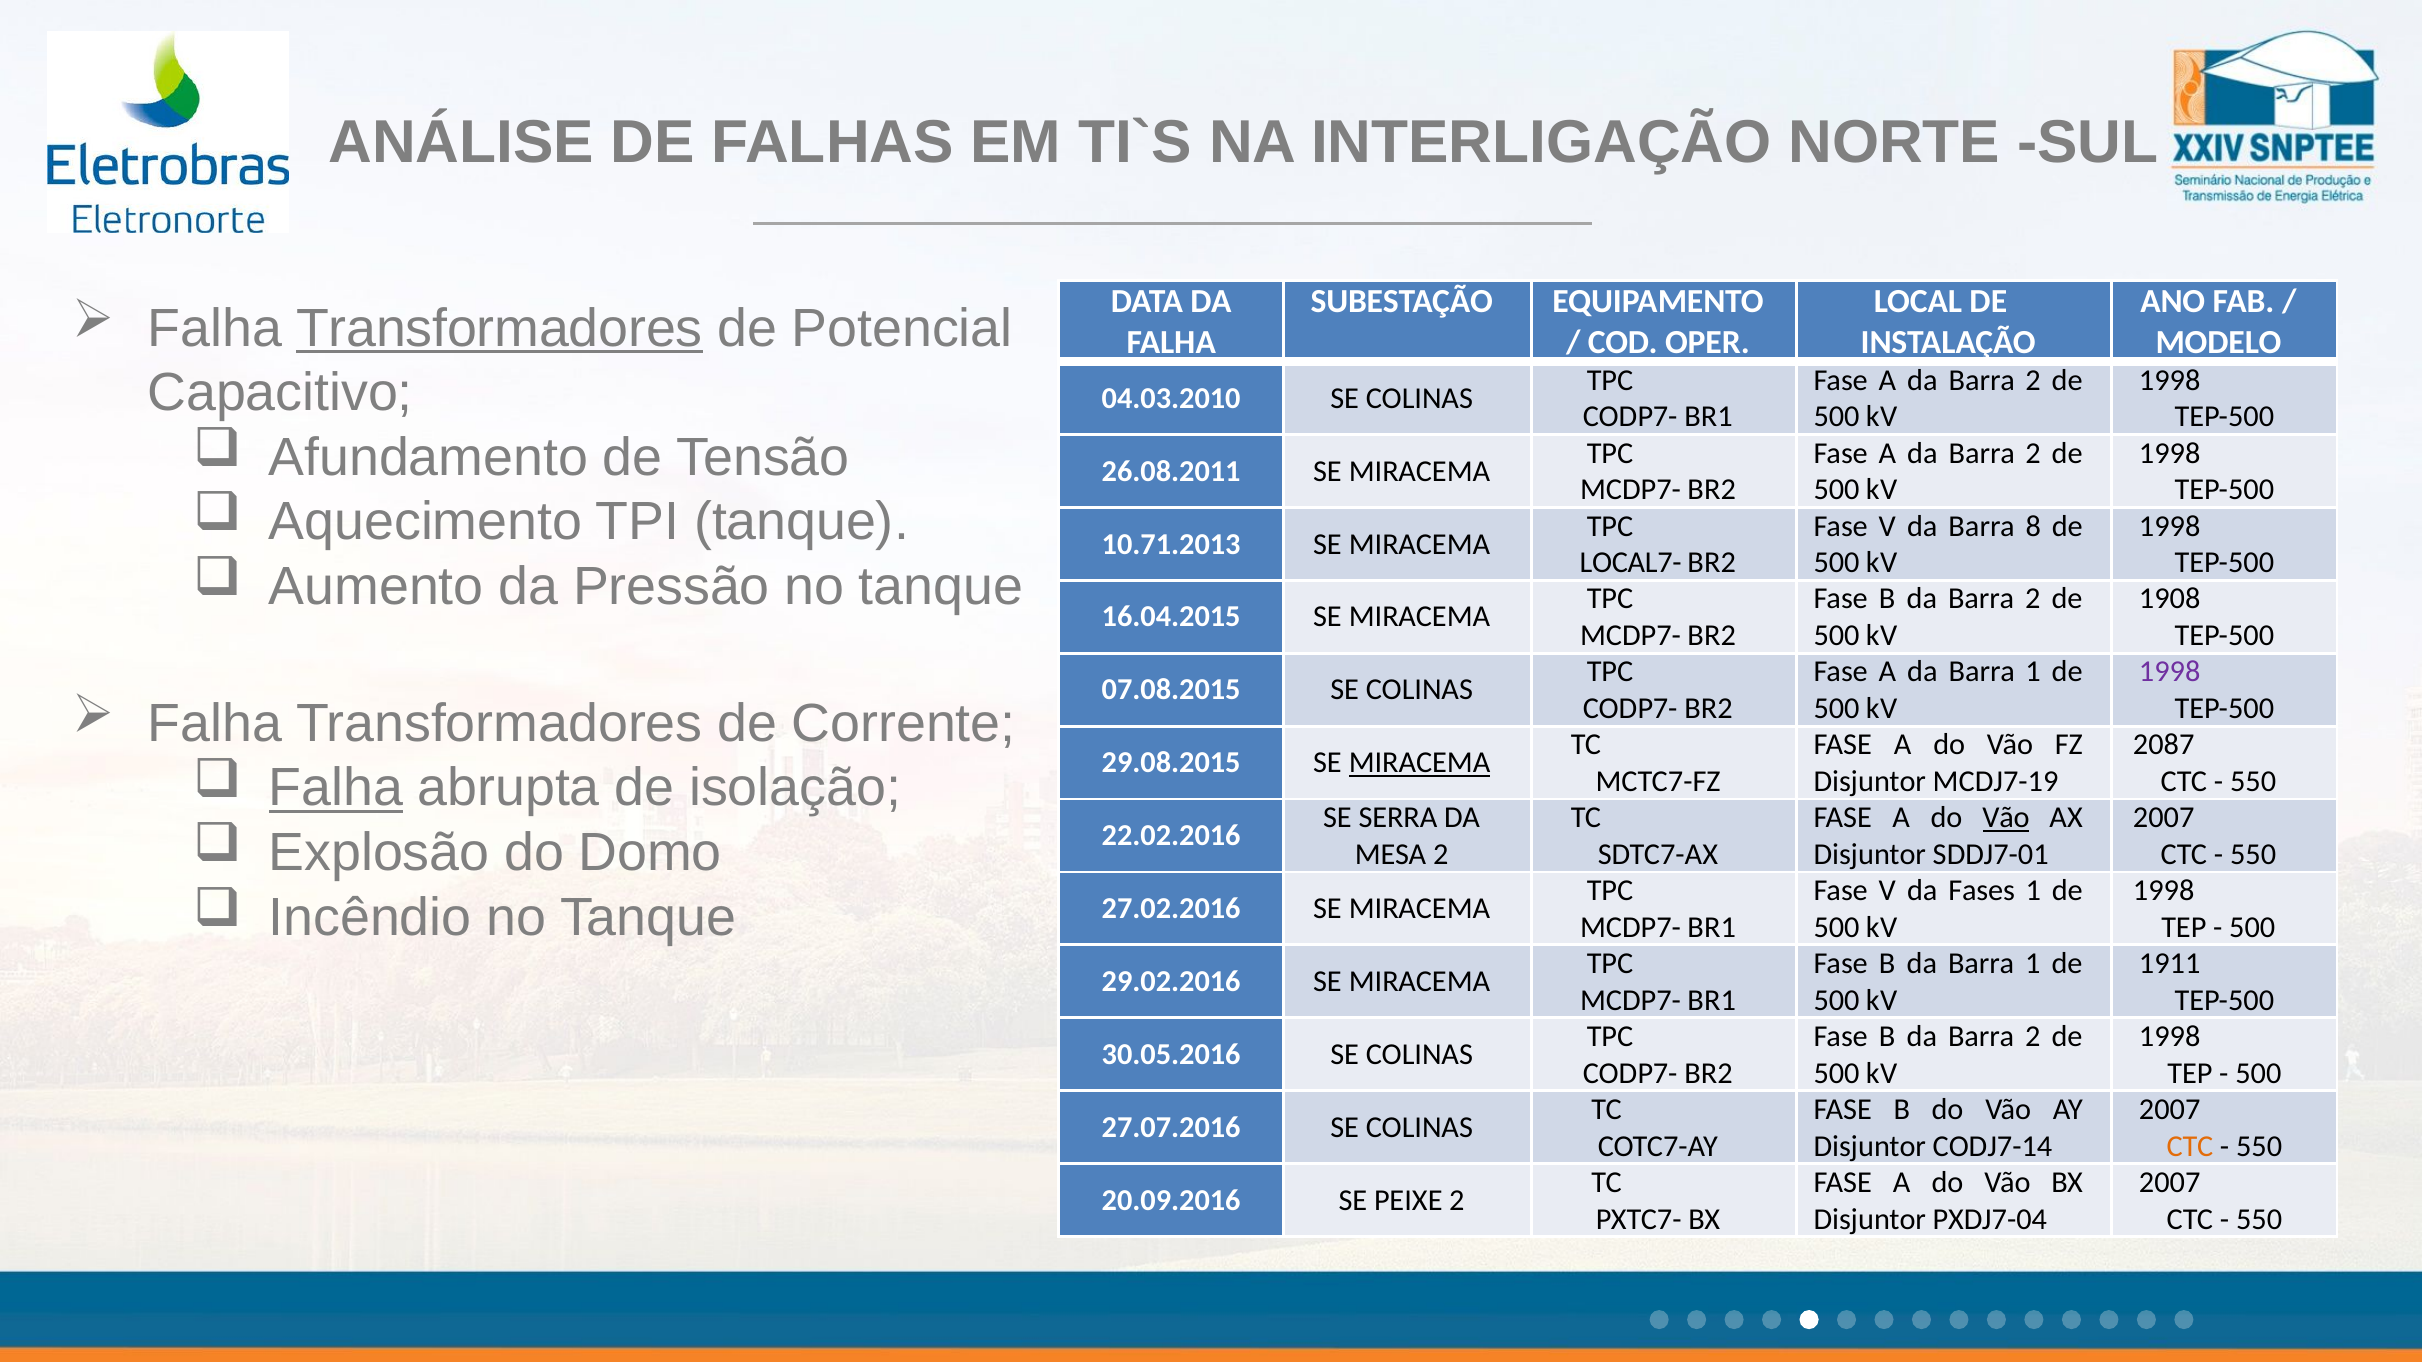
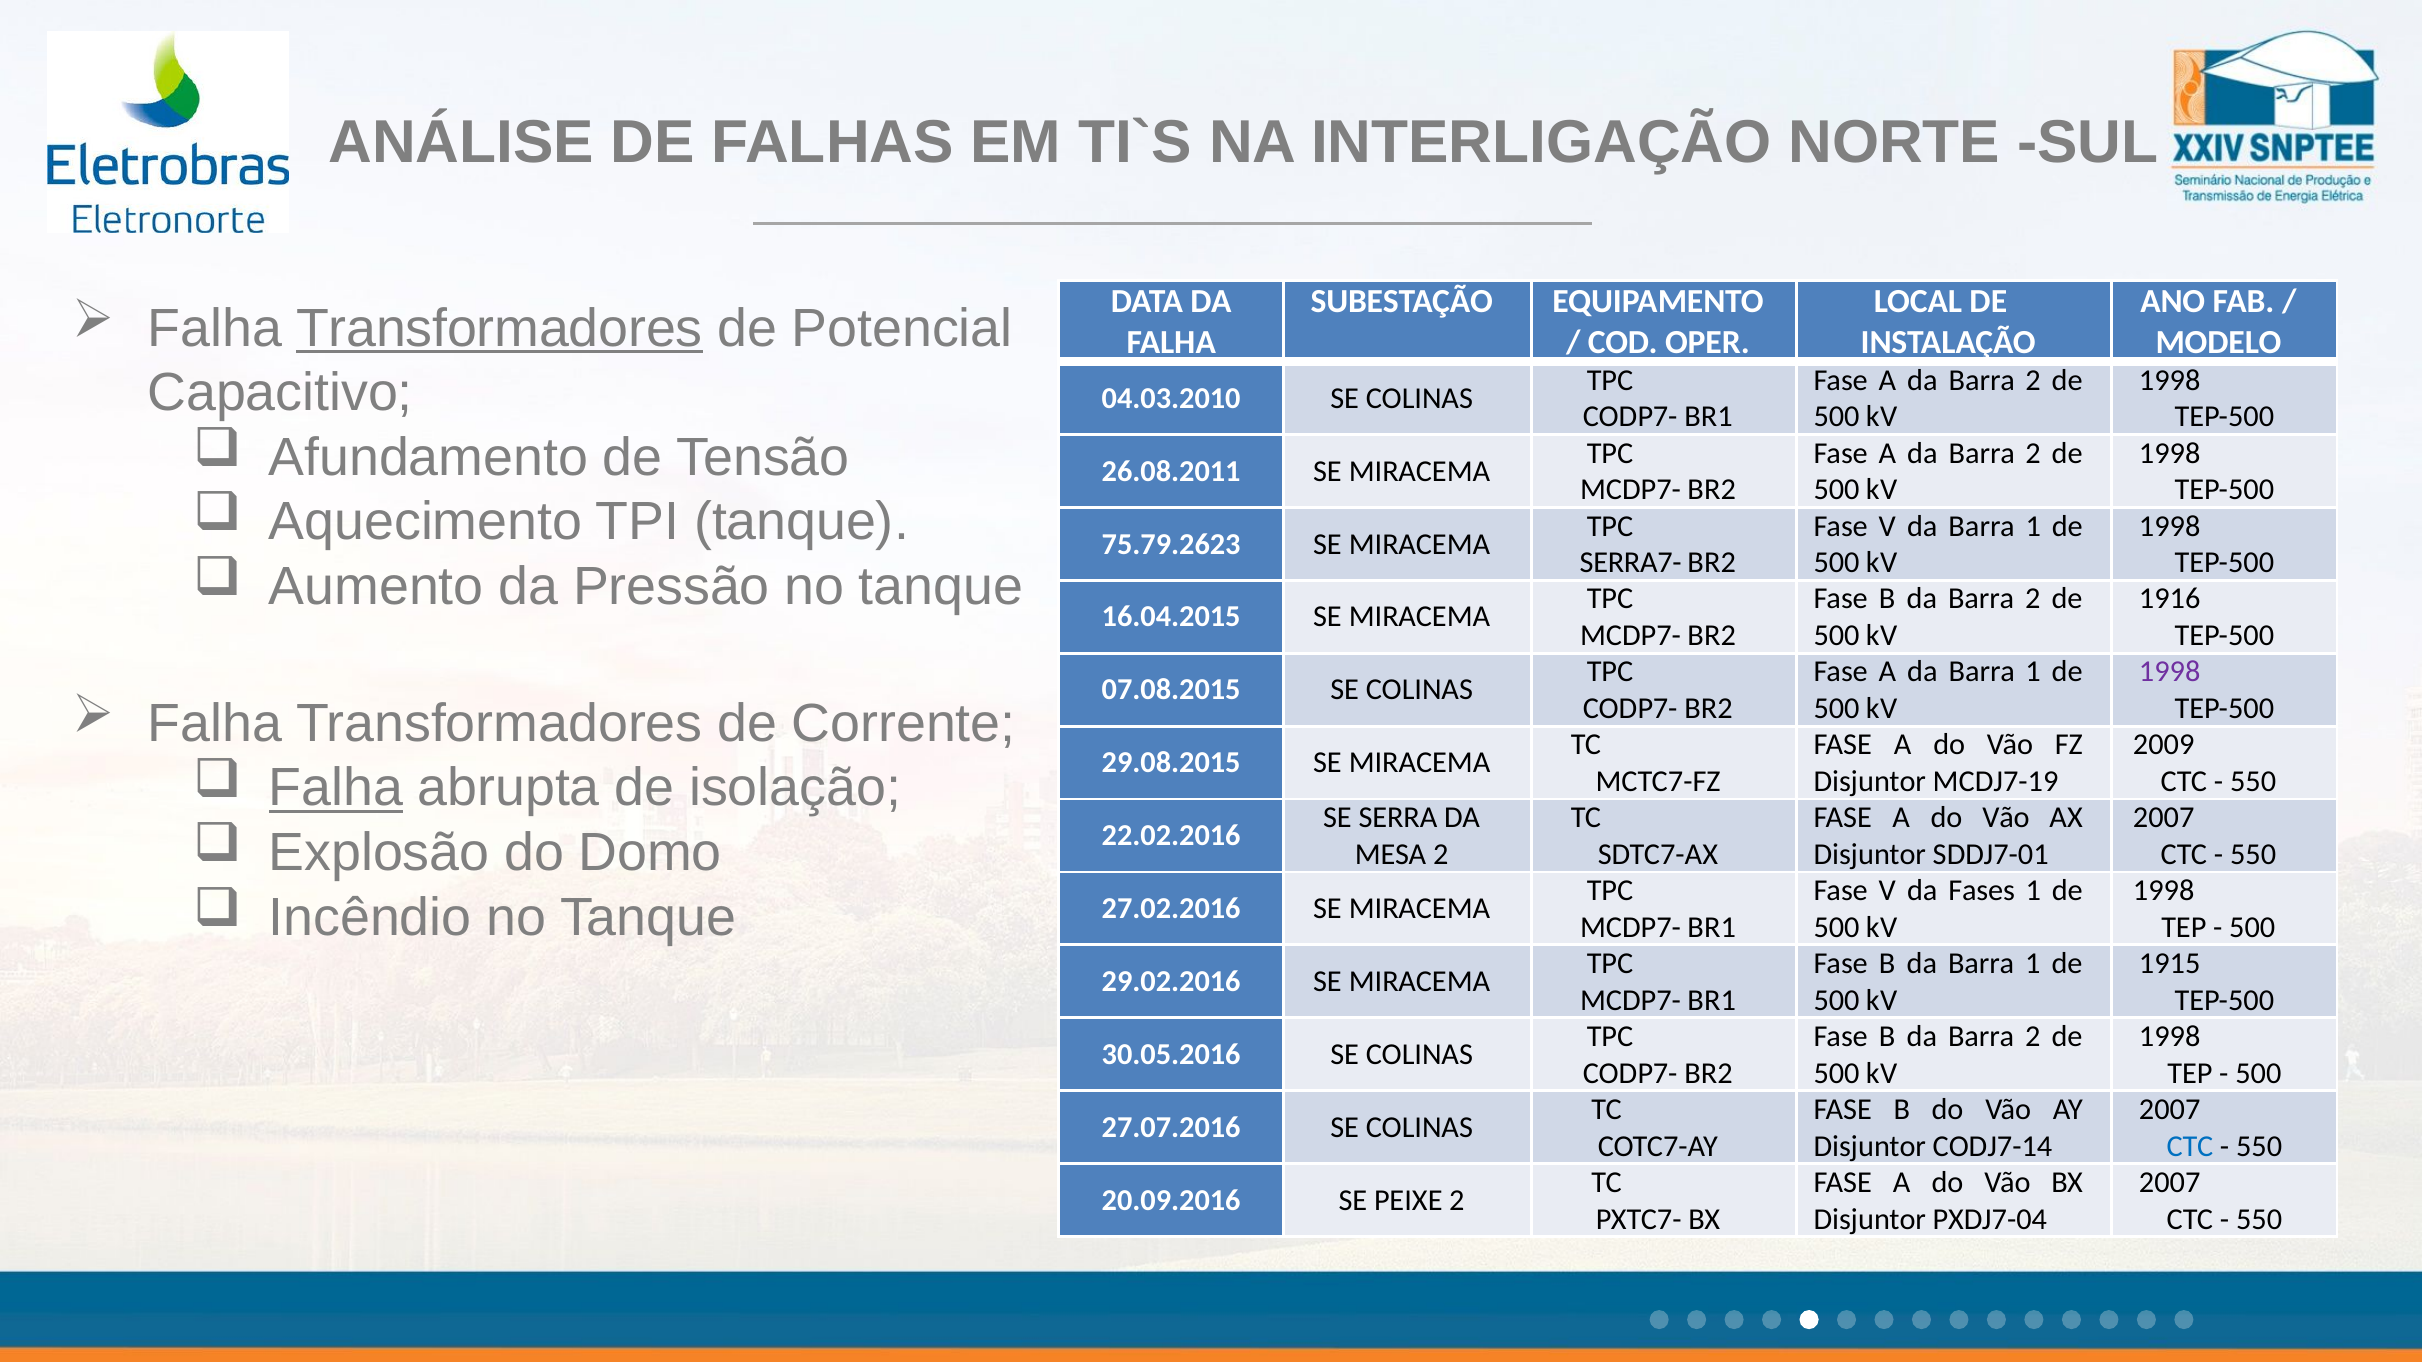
V da Barra 8: 8 -> 1
10.71.2013: 10.71.2013 -> 75.79.2623
LOCAL7-: LOCAL7- -> SERRA7-
1908: 1908 -> 1916
2087: 2087 -> 2009
MIRACEMA at (1420, 763) underline: present -> none
Vão at (2006, 818) underline: present -> none
1911: 1911 -> 1915
CTC at (2190, 1147) colour: orange -> blue
